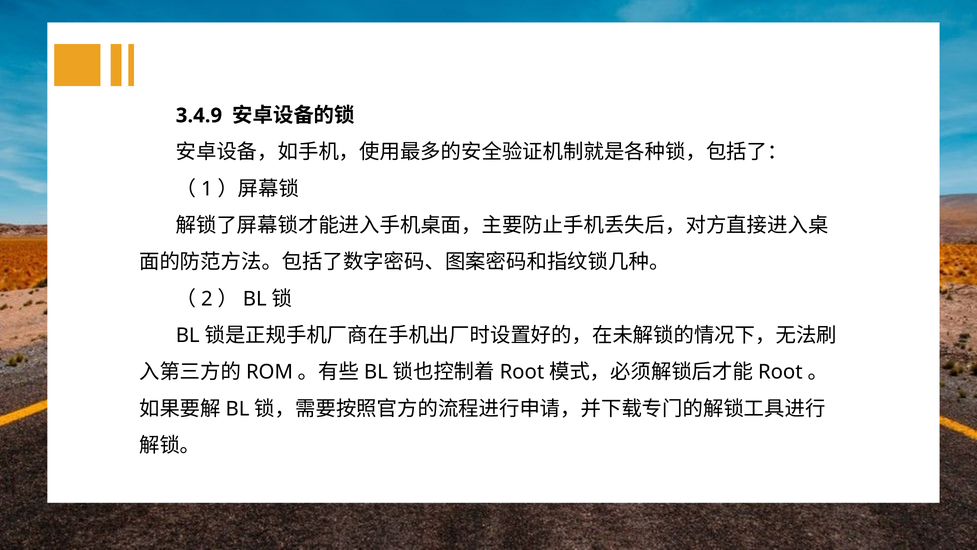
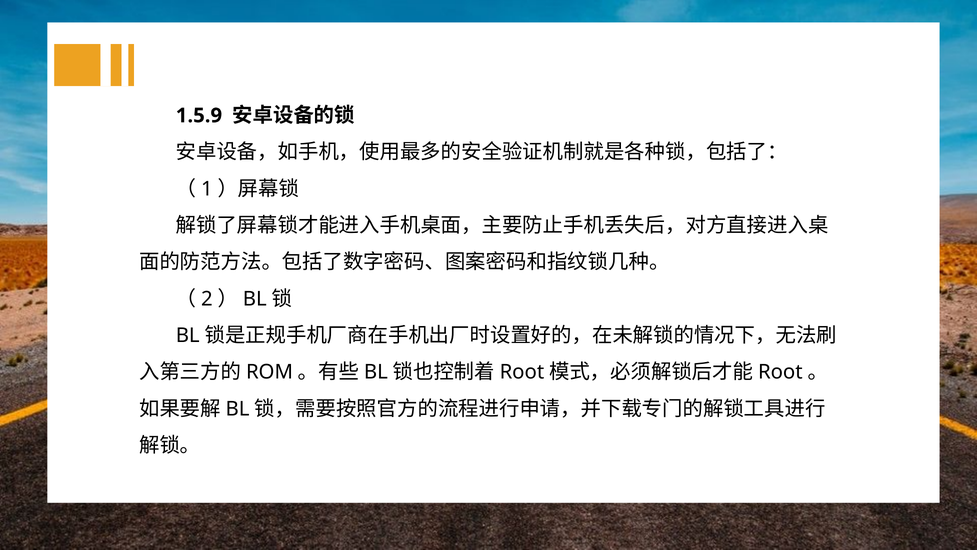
3.4.9: 3.4.9 -> 1.5.9
